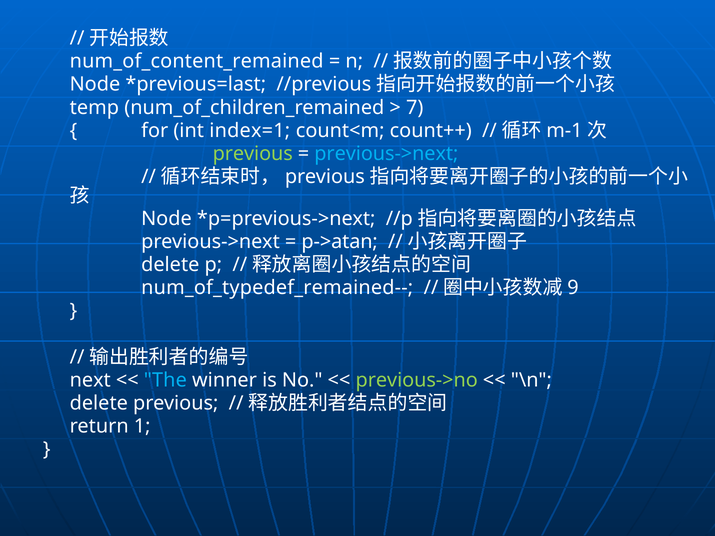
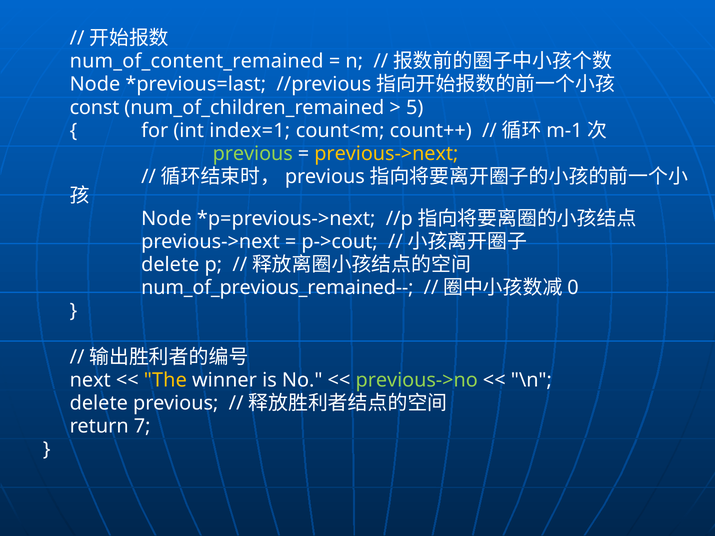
temp: temp -> const
7: 7 -> 5
previous->next at (386, 154) colour: light blue -> yellow
p->atan: p->atan -> p->cout
num_of_typedef_remained--: num_of_typedef_remained-- -> num_of_previous_remained--
9: 9 -> 0
The colour: light blue -> yellow
1: 1 -> 7
